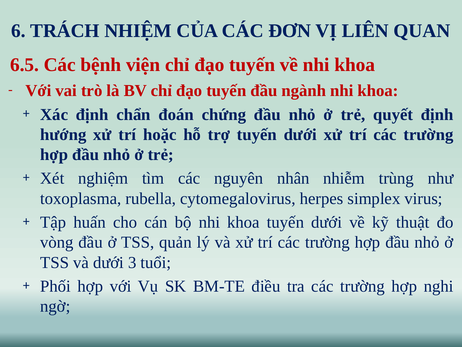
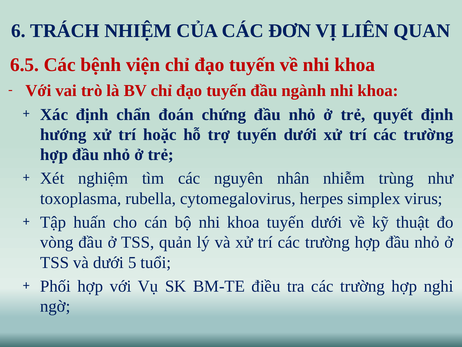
3: 3 -> 5
